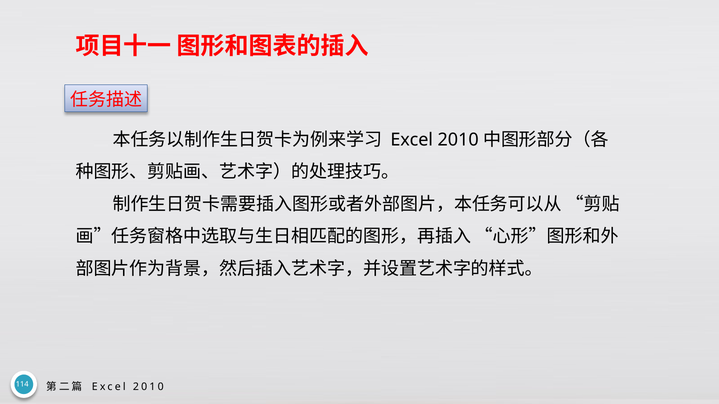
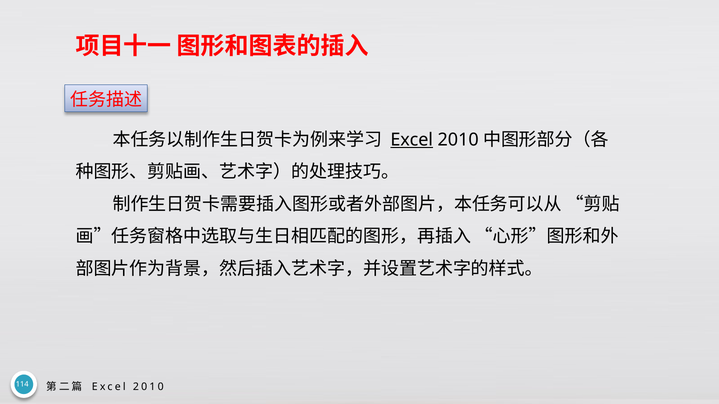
Excel at (412, 140) underline: none -> present
